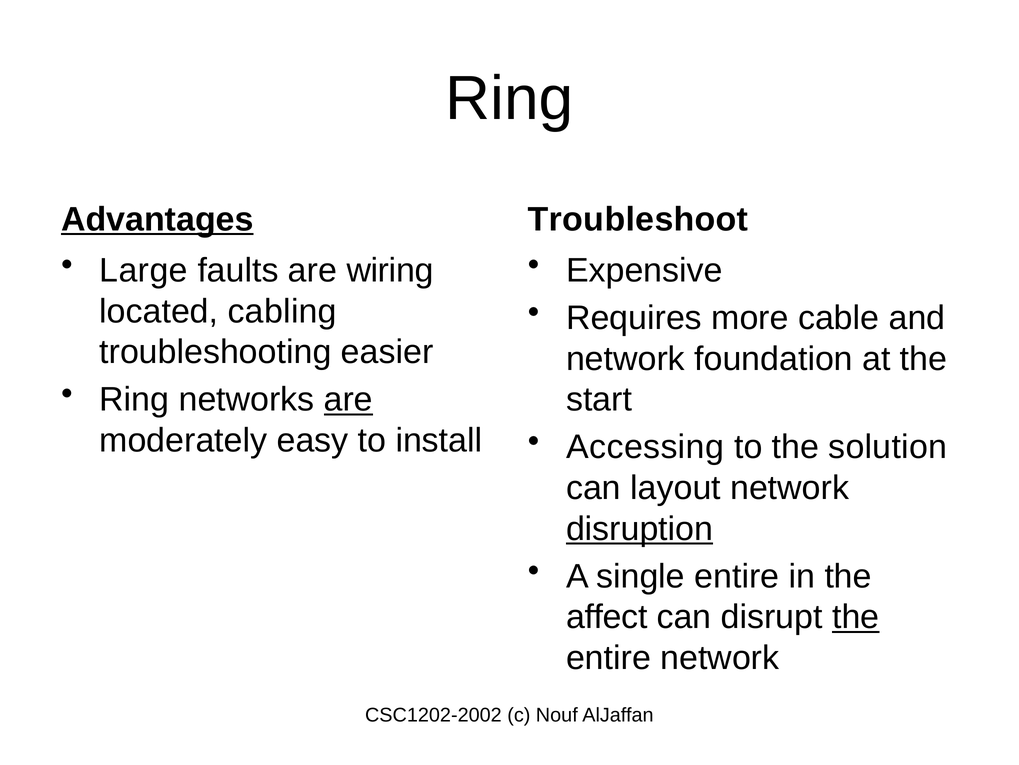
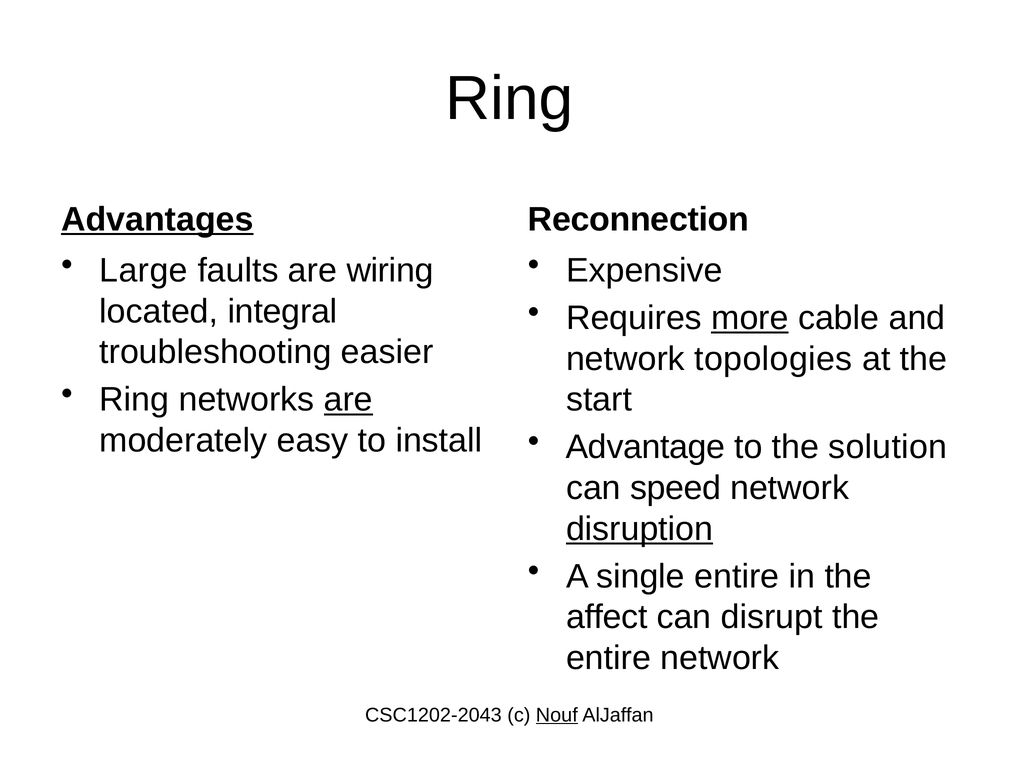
Troubleshoot: Troubleshoot -> Reconnection
cabling: cabling -> integral
more underline: none -> present
foundation: foundation -> topologies
Accessing: Accessing -> Advantage
layout: layout -> speed
the at (856, 617) underline: present -> none
CSC1202-2002: CSC1202-2002 -> CSC1202-2043
Nouf underline: none -> present
